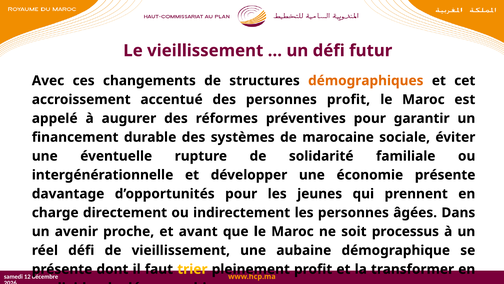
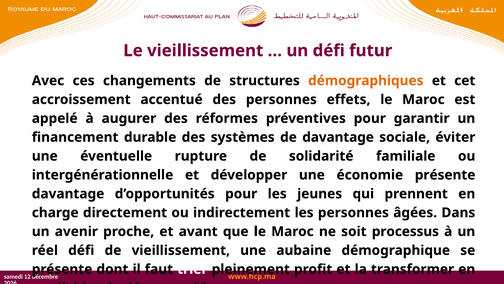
personnes profit: profit -> effets
de marocaine: marocaine -> davantage
trier colour: yellow -> white
